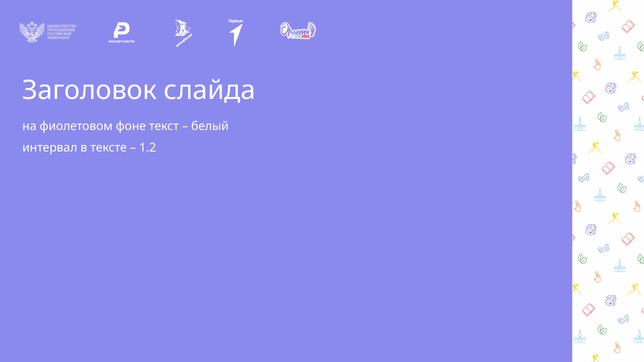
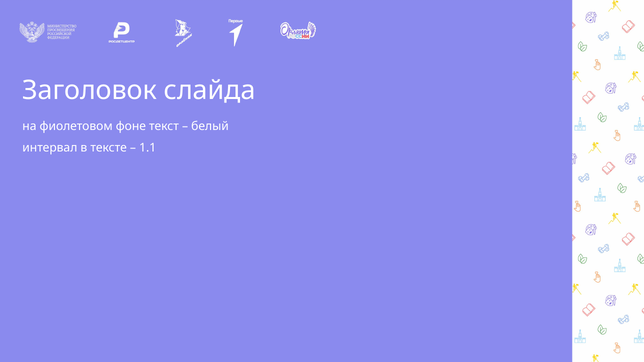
1.2: 1.2 -> 1.1
